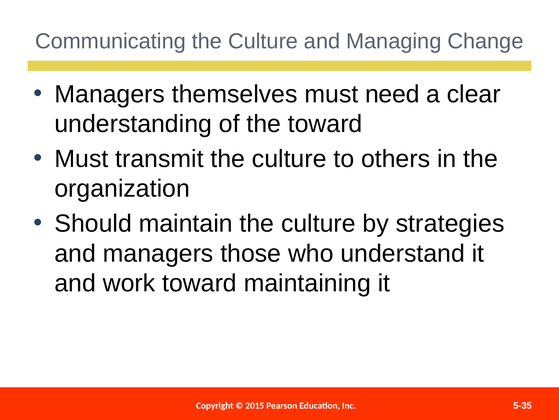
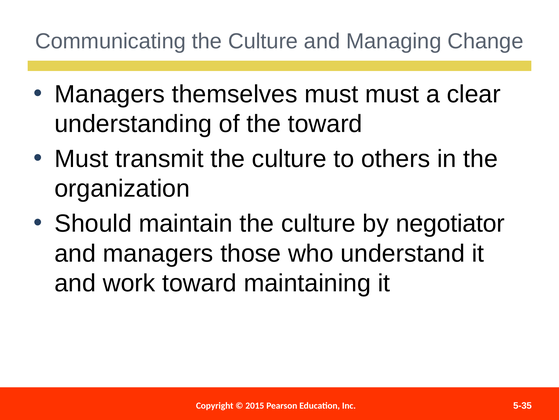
must need: need -> must
strategies: strategies -> negotiator
